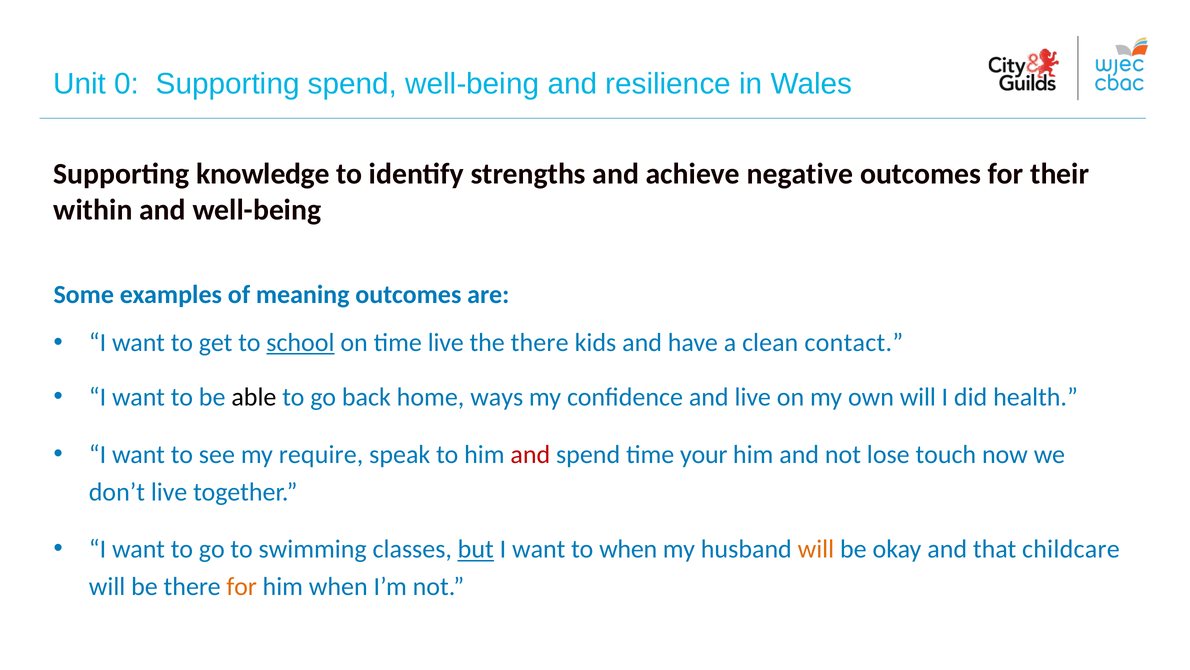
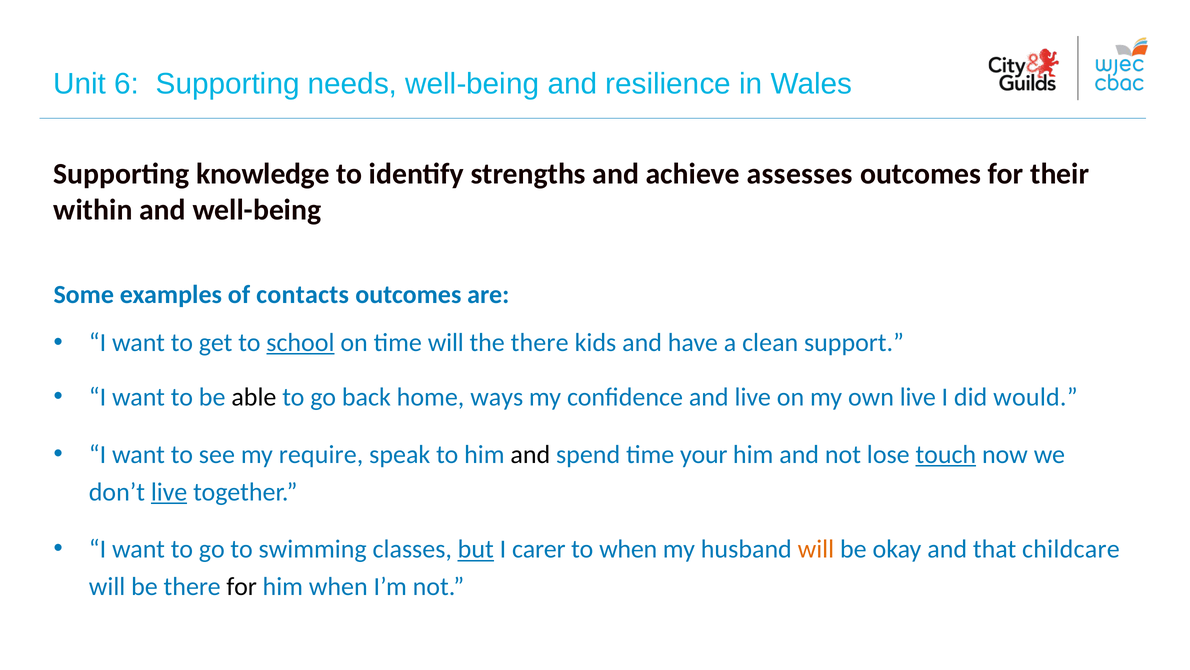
0: 0 -> 6
Supporting spend: spend -> needs
negative: negative -> assesses
meaning: meaning -> contacts
time live: live -> will
contact: contact -> support
own will: will -> live
health: health -> would
and at (530, 454) colour: red -> black
touch underline: none -> present
live at (169, 492) underline: none -> present
want at (539, 549): want -> carer
for at (242, 586) colour: orange -> black
